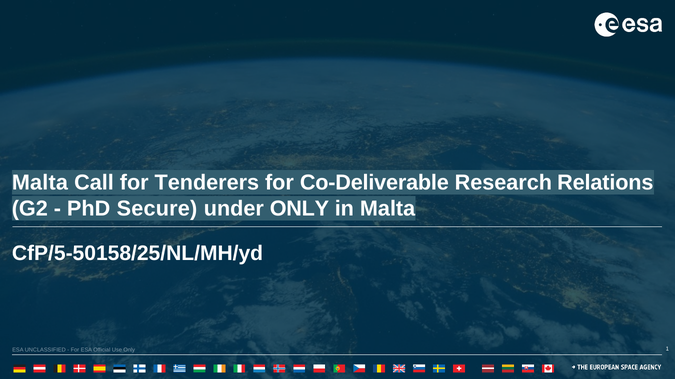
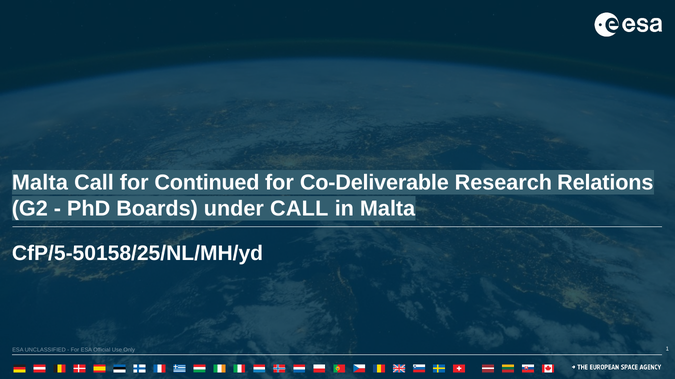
Tenderers: Tenderers -> Continued
Secure: Secure -> Boards
under ONLY: ONLY -> CALL
